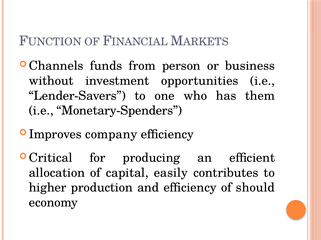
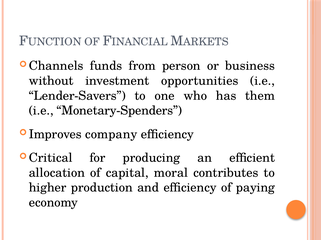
easily: easily -> moral
should: should -> paying
